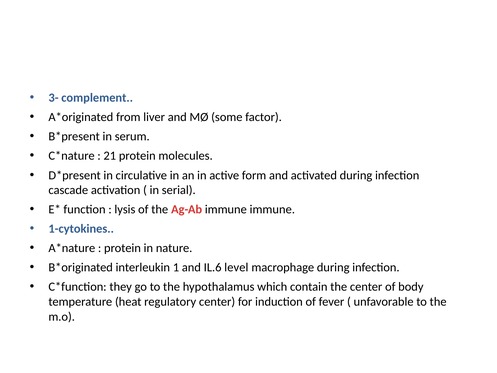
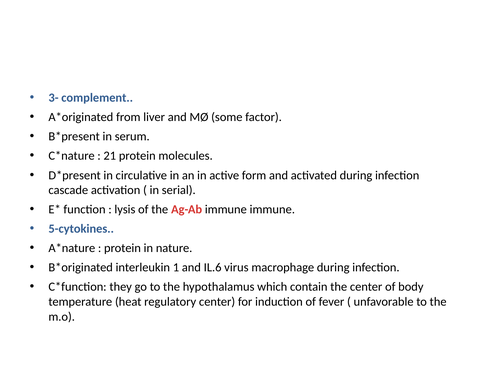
1-cytokines: 1-cytokines -> 5-cytokines
level: level -> virus
